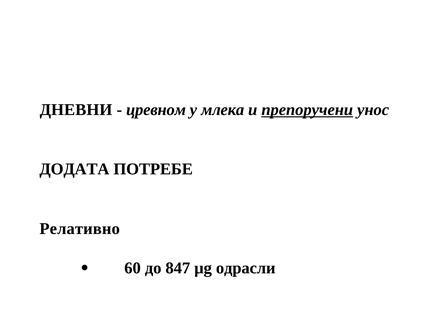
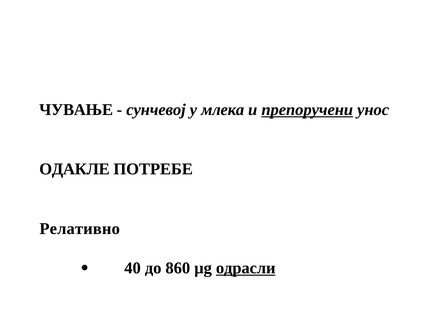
ДНЕВНИ: ДНЕВНИ -> ЧУВАЊЕ
цревном: цревном -> сунчевој
ДОДАТА: ДОДАТА -> ОДАКЛЕ
60: 60 -> 40
847: 847 -> 860
одрасли underline: none -> present
